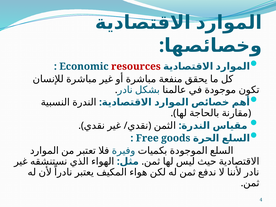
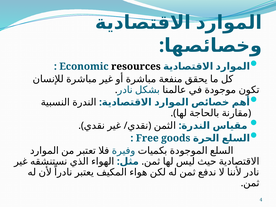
resources colour: red -> black
